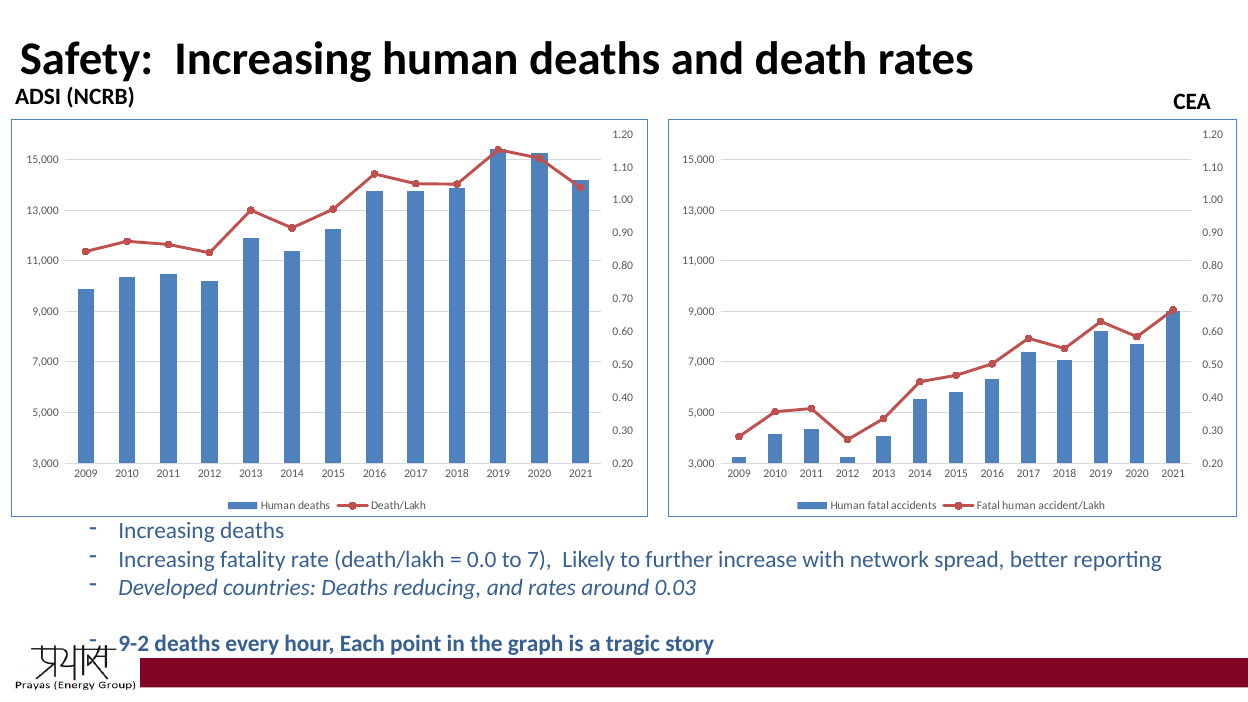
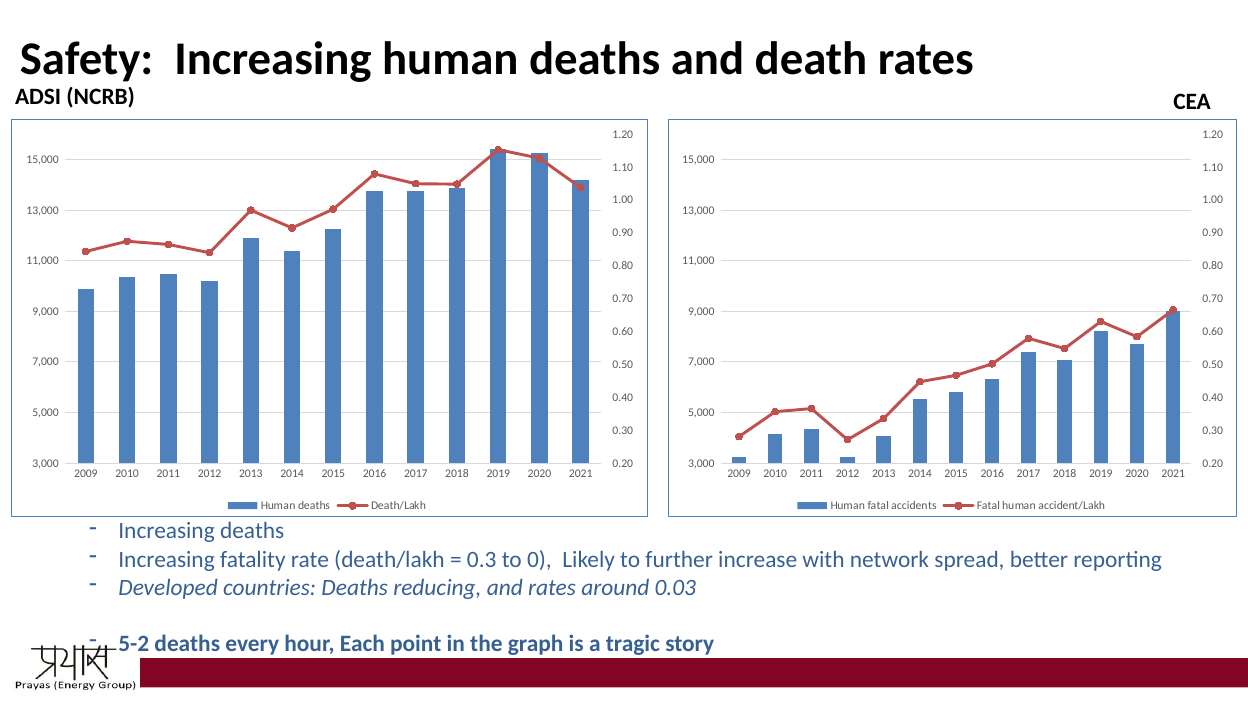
0.0: 0.0 -> 0.3
7: 7 -> 0
9-2: 9-2 -> 5-2
